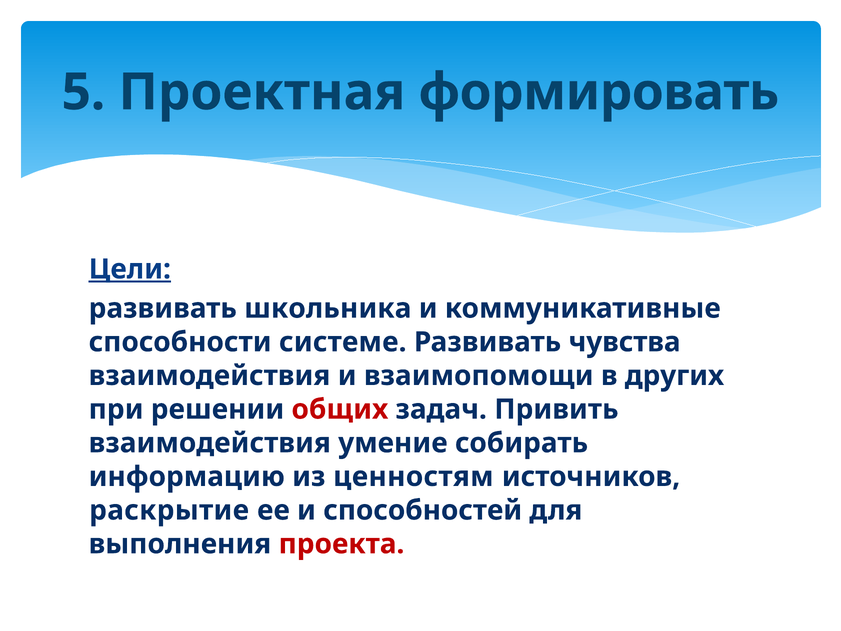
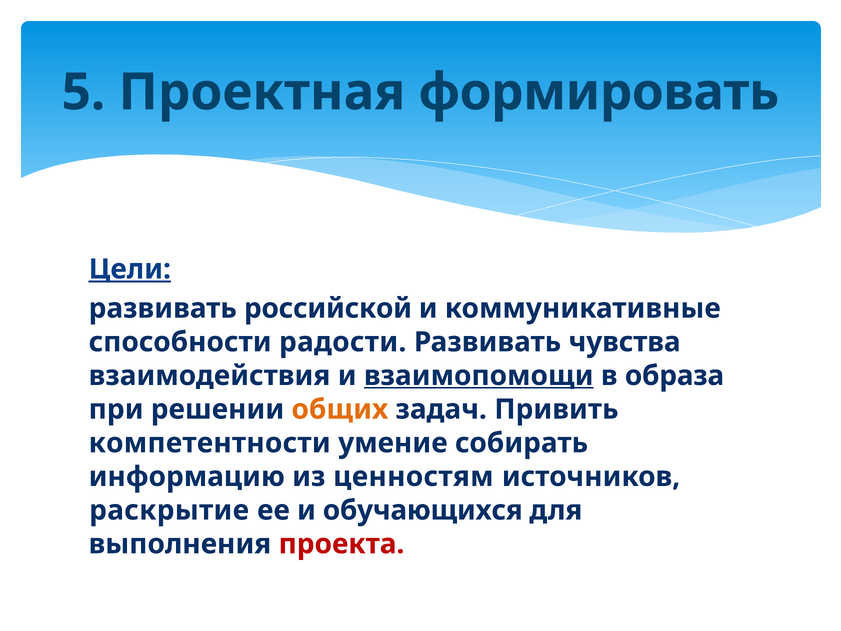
школьника: школьника -> российской
системе: системе -> радости
взаимопомощи underline: none -> present
других: других -> образа
общих colour: red -> orange
взаимодействия at (210, 443): взаимодействия -> компетентности
способностей: способностей -> обучающихся
